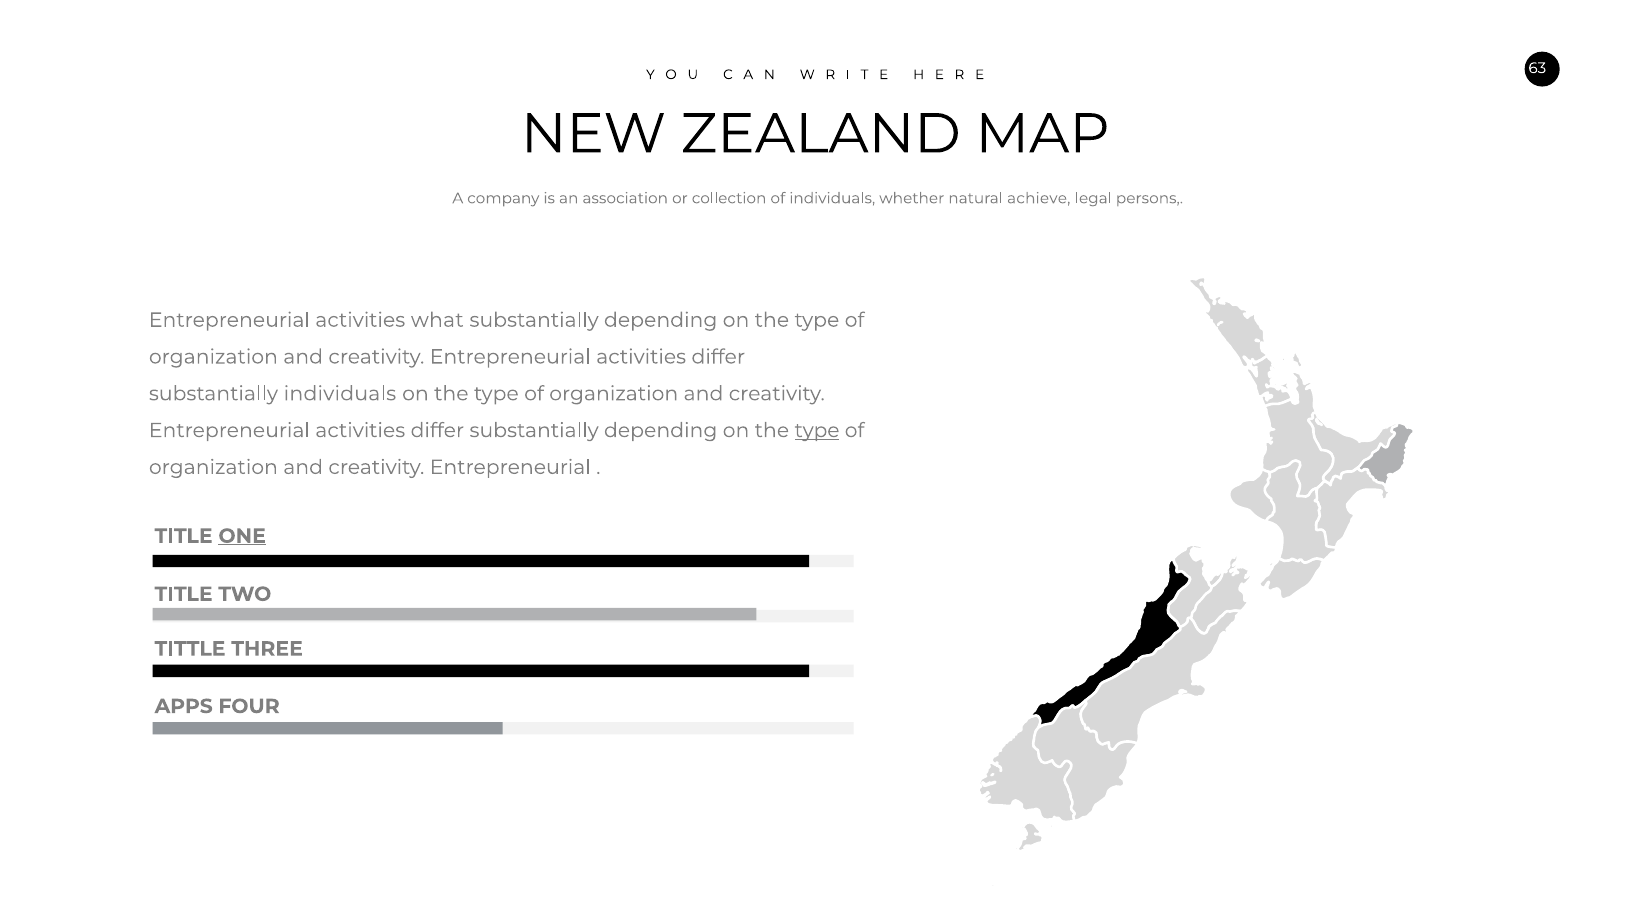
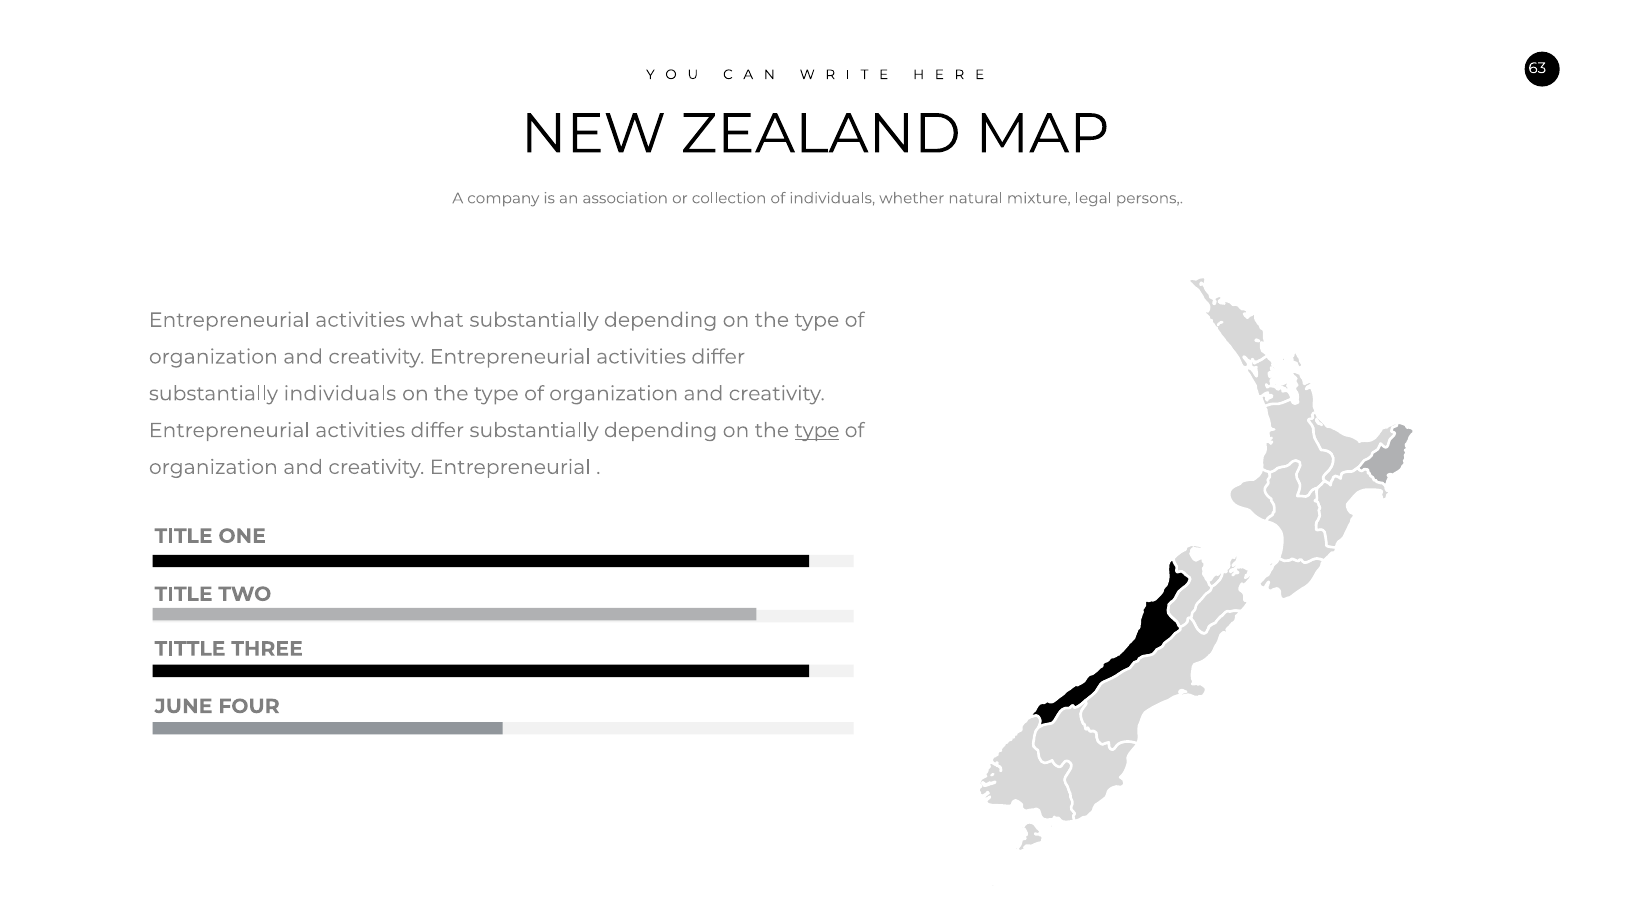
achieve: achieve -> mixture
ONE underline: present -> none
APPS: APPS -> JUNE
